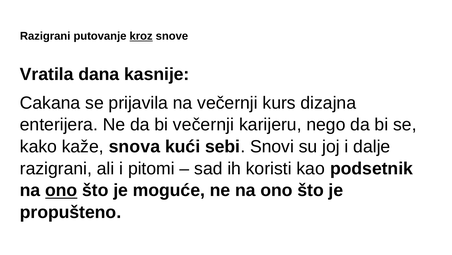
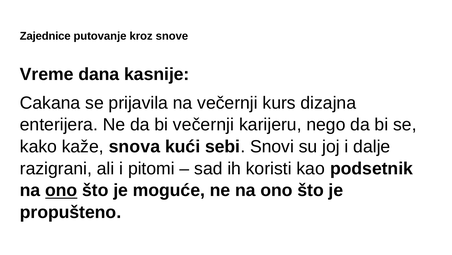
Razigrani at (45, 36): Razigrani -> Zajednice
kroz underline: present -> none
Vratila: Vratila -> Vreme
